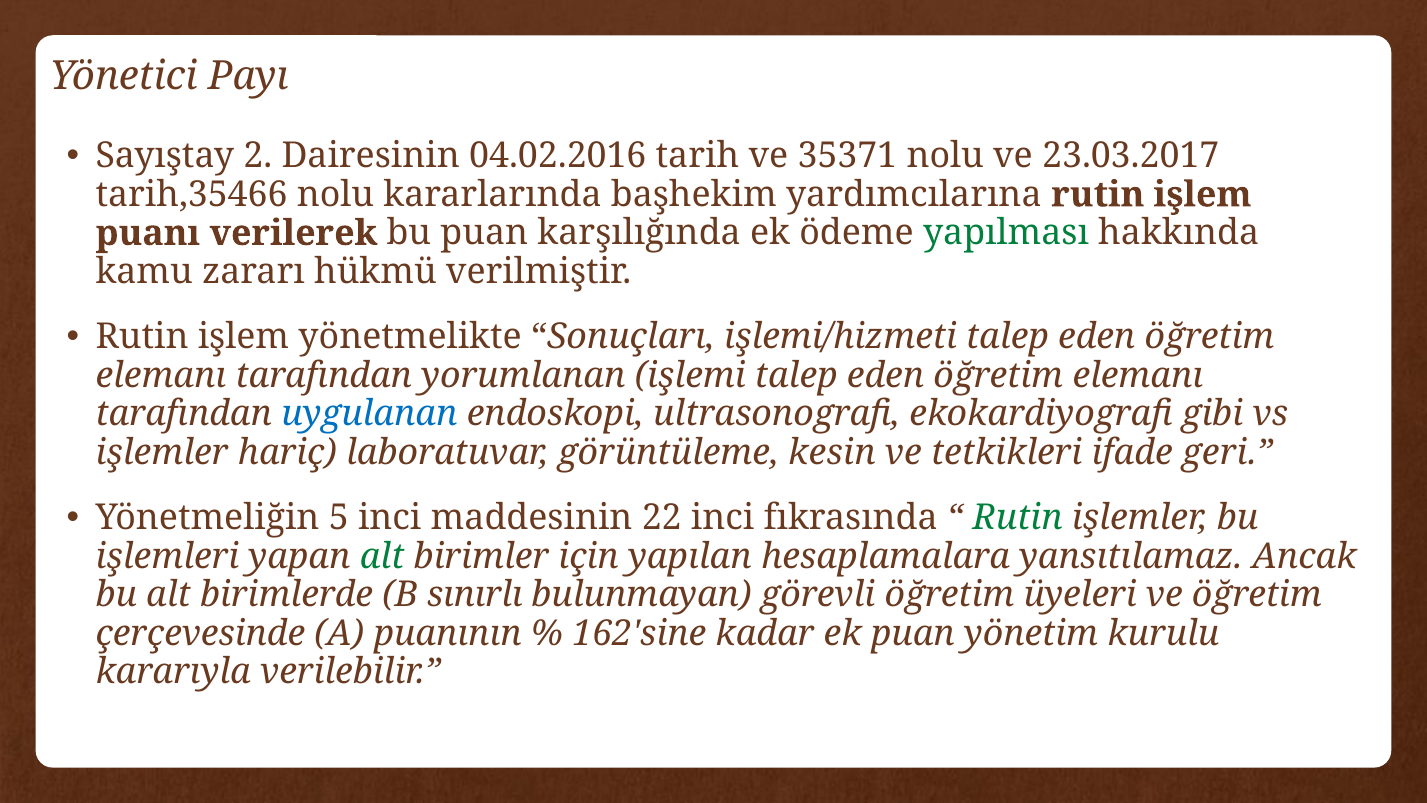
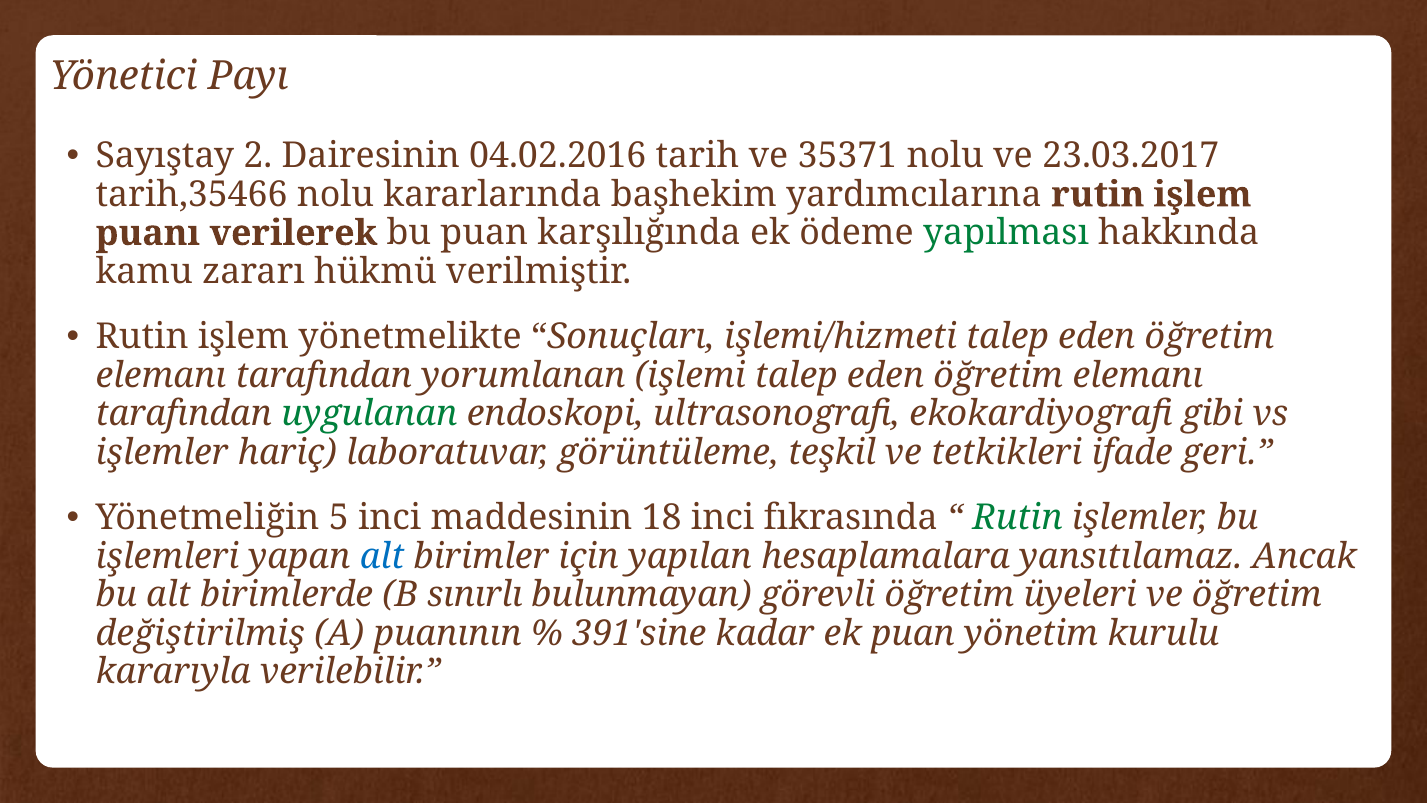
uygulanan colour: blue -> green
kesin: kesin -> teşkil
22: 22 -> 18
alt at (382, 556) colour: green -> blue
çerçevesinde: çerçevesinde -> değiştirilmiş
162'sine: 162'sine -> 391'sine
